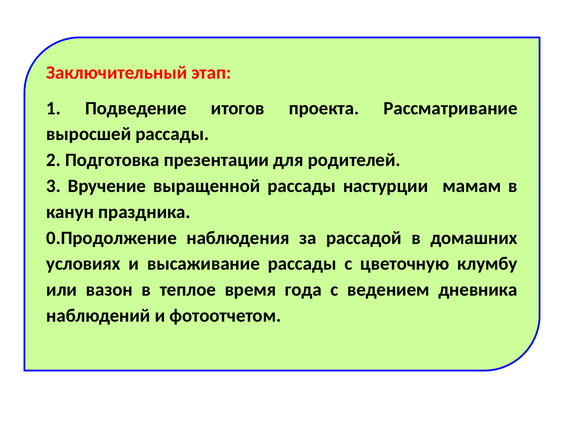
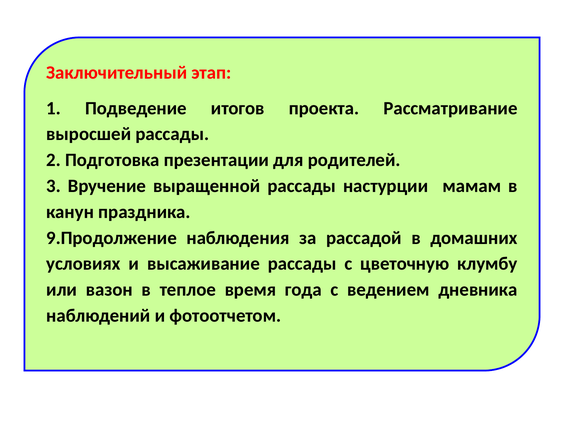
0.Продолжение: 0.Продолжение -> 9.Продолжение
